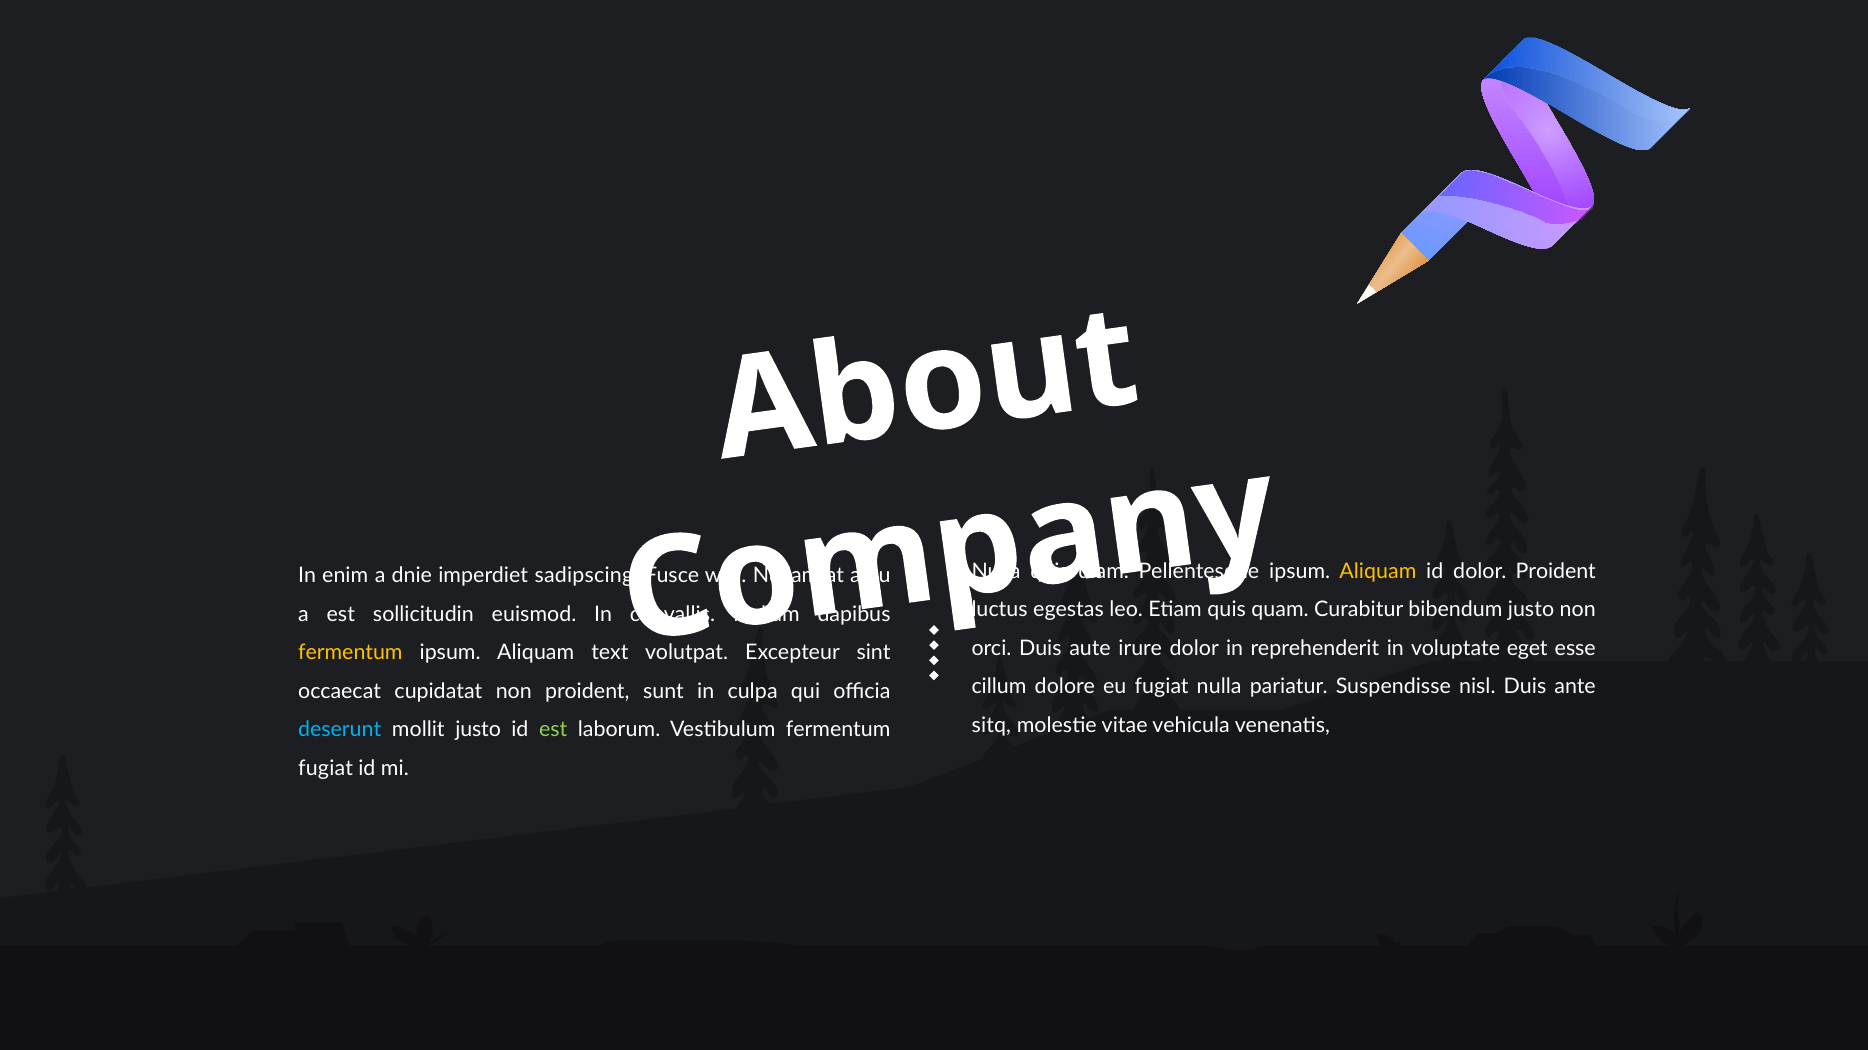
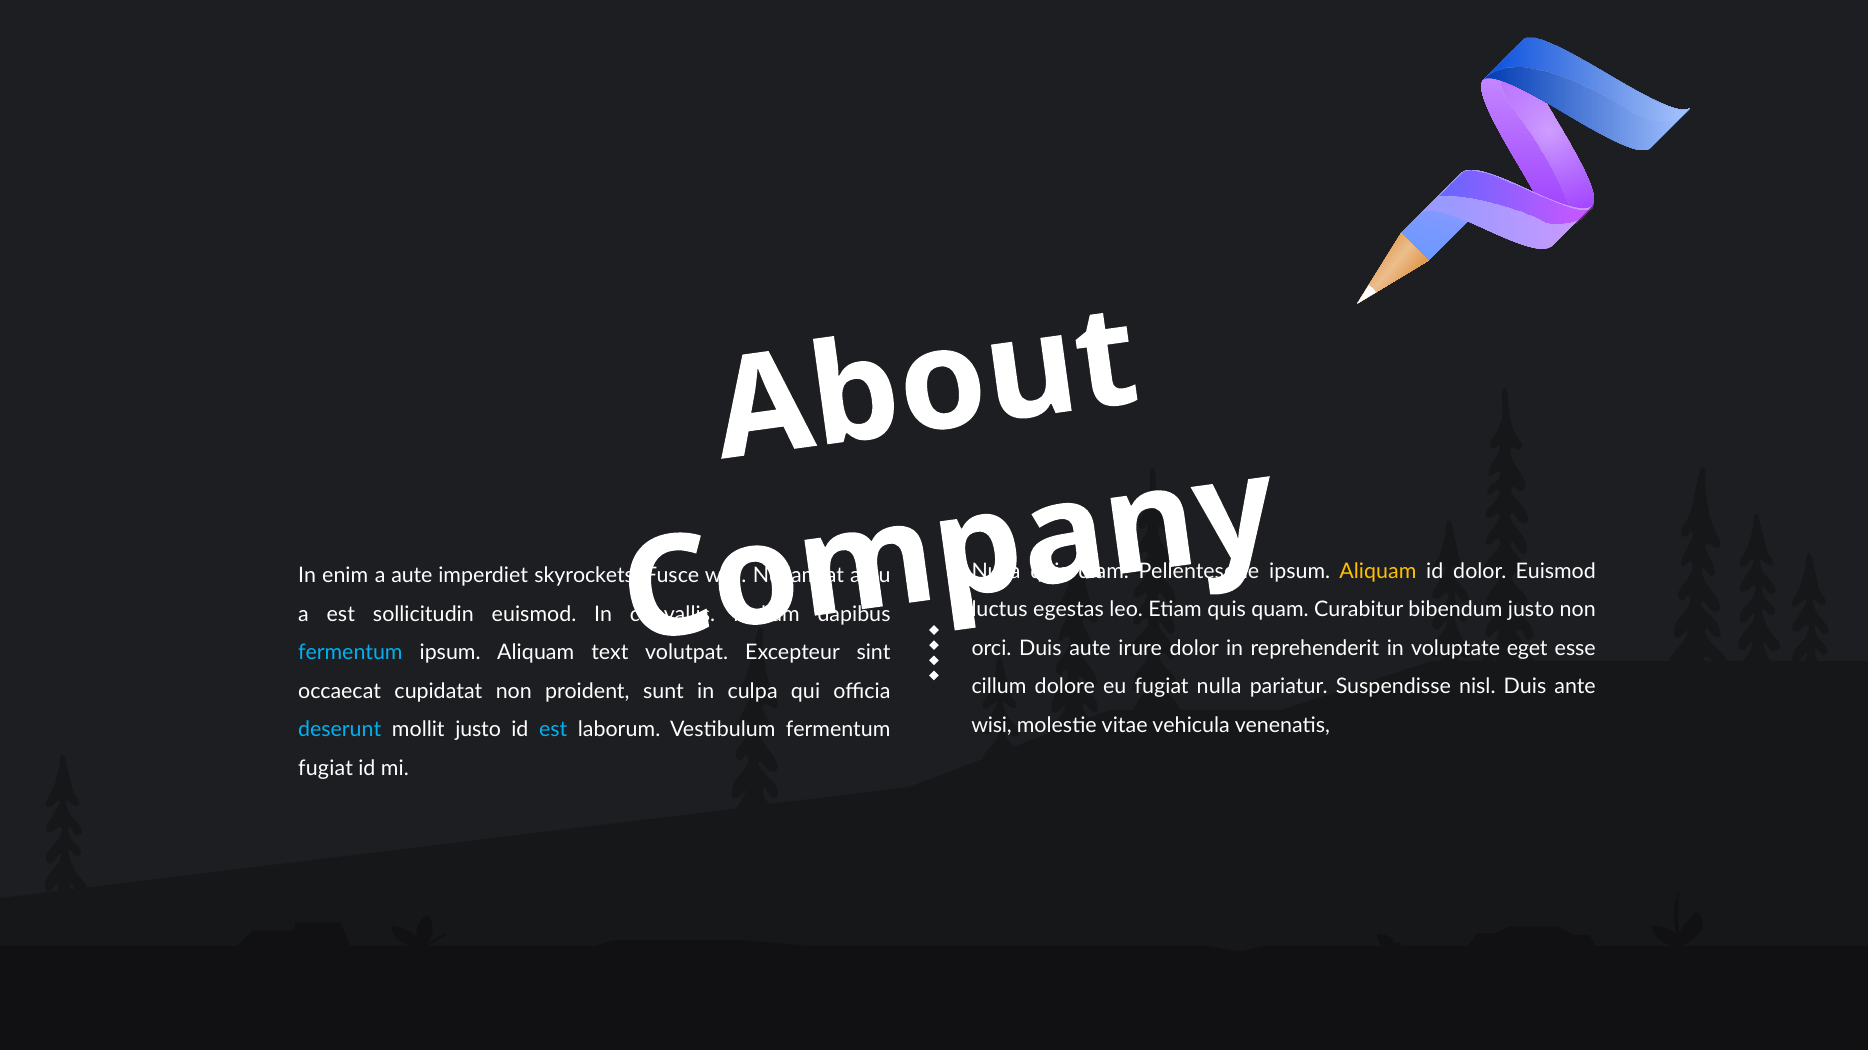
dolor Proident: Proident -> Euismod
a dnie: dnie -> aute
sadipscing: sadipscing -> skyrockets
fermentum at (350, 653) colour: yellow -> light blue
sitq at (991, 726): sitq -> wisi
est at (553, 730) colour: light green -> light blue
